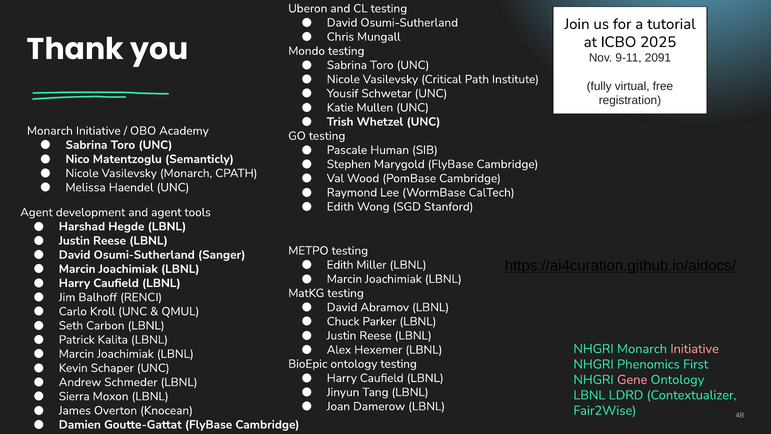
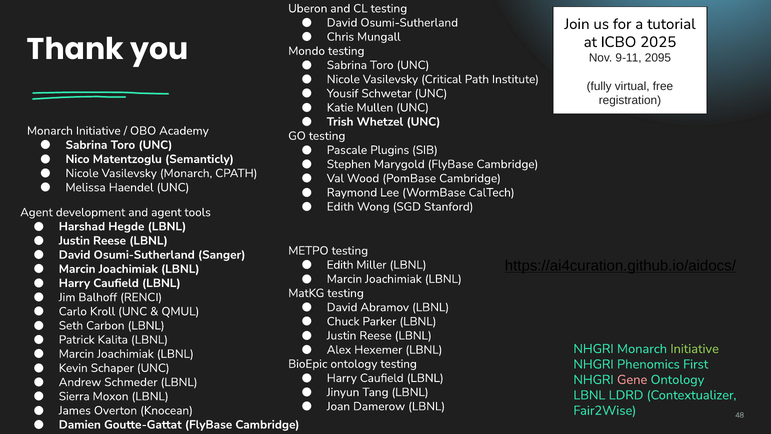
2091: 2091 -> 2095
Human: Human -> Plugins
Initiative at (695, 349) colour: pink -> light green
